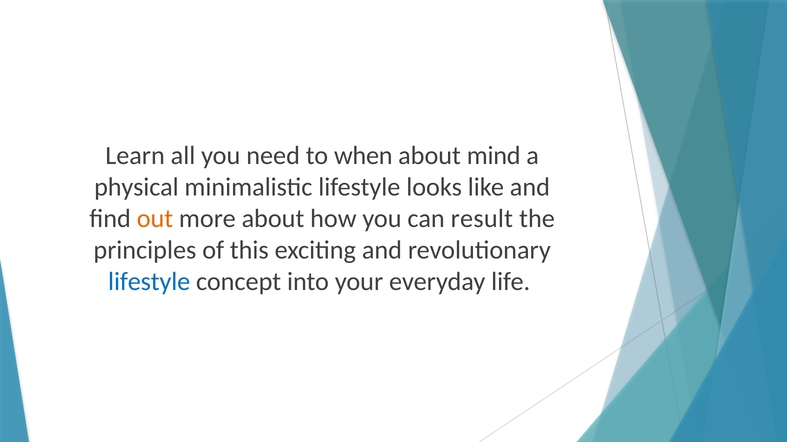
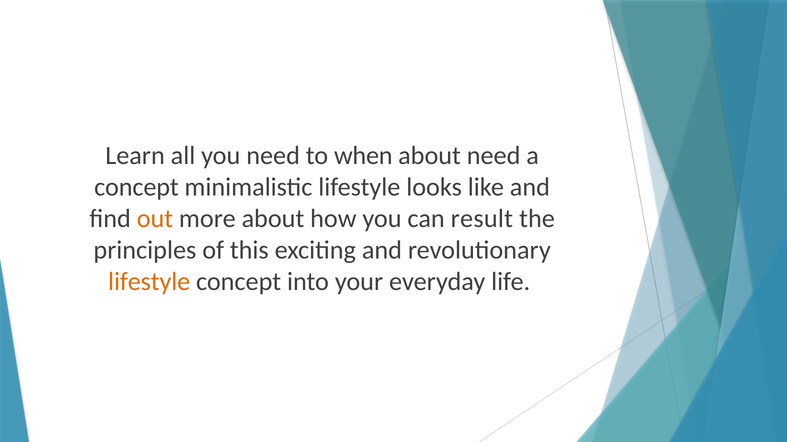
about mind: mind -> need
physical at (136, 188): physical -> concept
lifestyle at (149, 282) colour: blue -> orange
